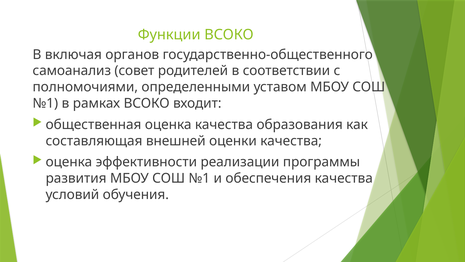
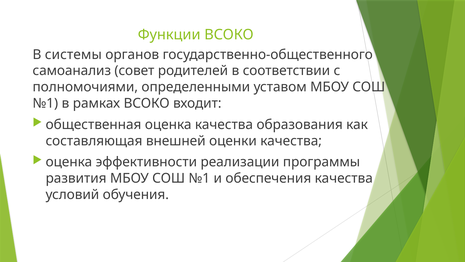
включая: включая -> системы
